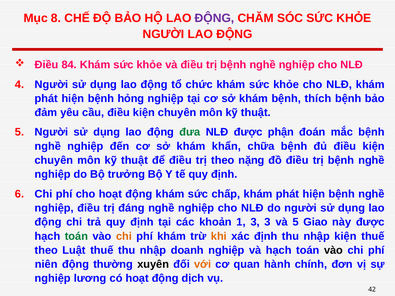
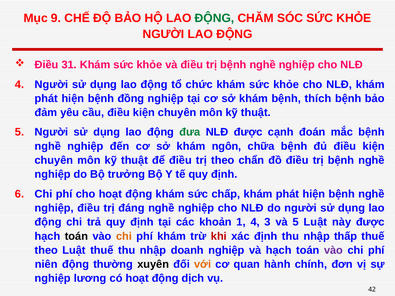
8: 8 -> 9
ĐỘNG at (214, 18) colour: purple -> green
84: 84 -> 31
hỏng: hỏng -> đồng
phận: phận -> cạnh
khẩn: khẩn -> ngôn
nặng: nặng -> chẩn
1 3: 3 -> 4
5 Giao: Giao -> Luật
toán at (76, 236) colour: green -> black
khi colour: orange -> red
nhập kiện: kiện -> thấp
vào at (333, 250) colour: black -> purple
